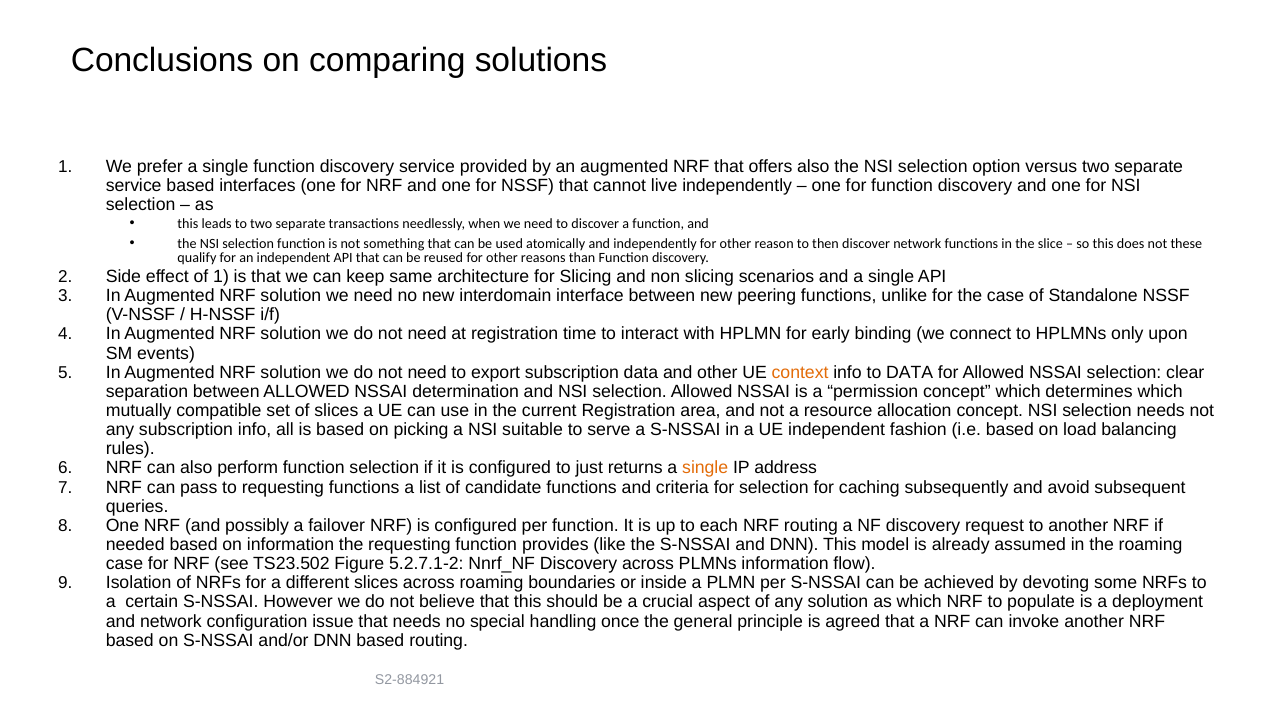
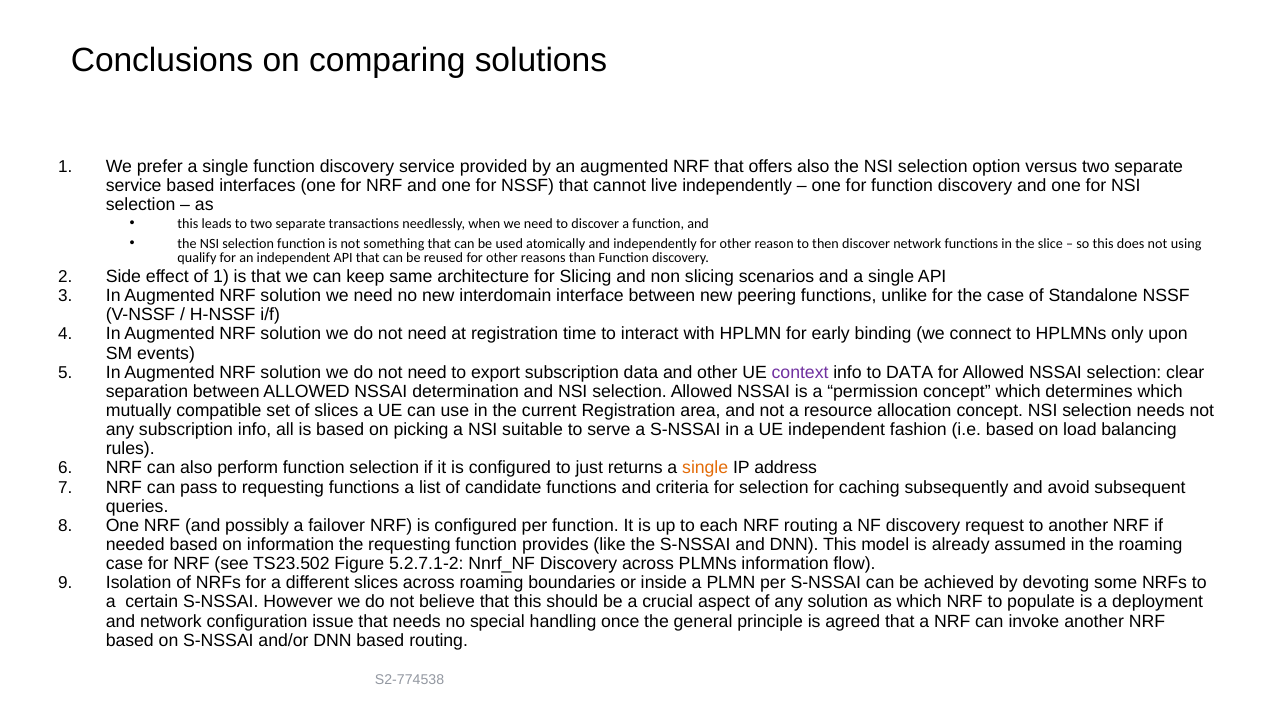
these: these -> using
context colour: orange -> purple
S2-884921: S2-884921 -> S2-774538
